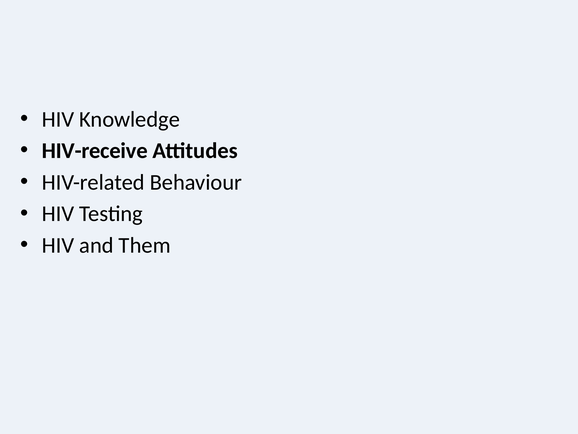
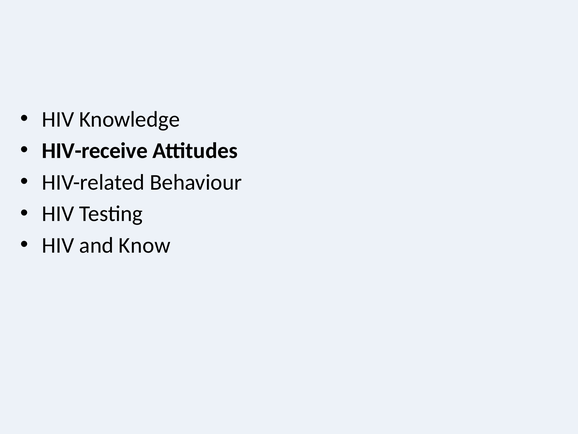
Them: Them -> Know
